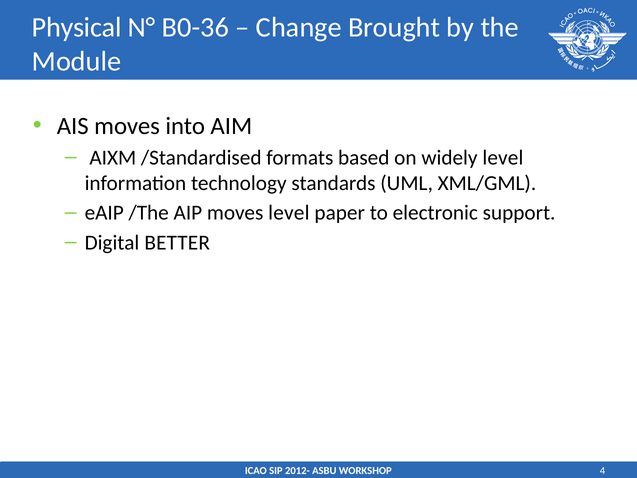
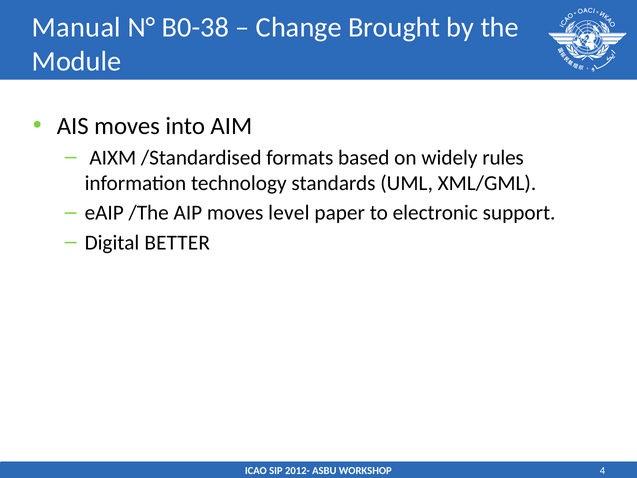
Physical: Physical -> Manual
B0-36: B0-36 -> B0-38
widely level: level -> rules
